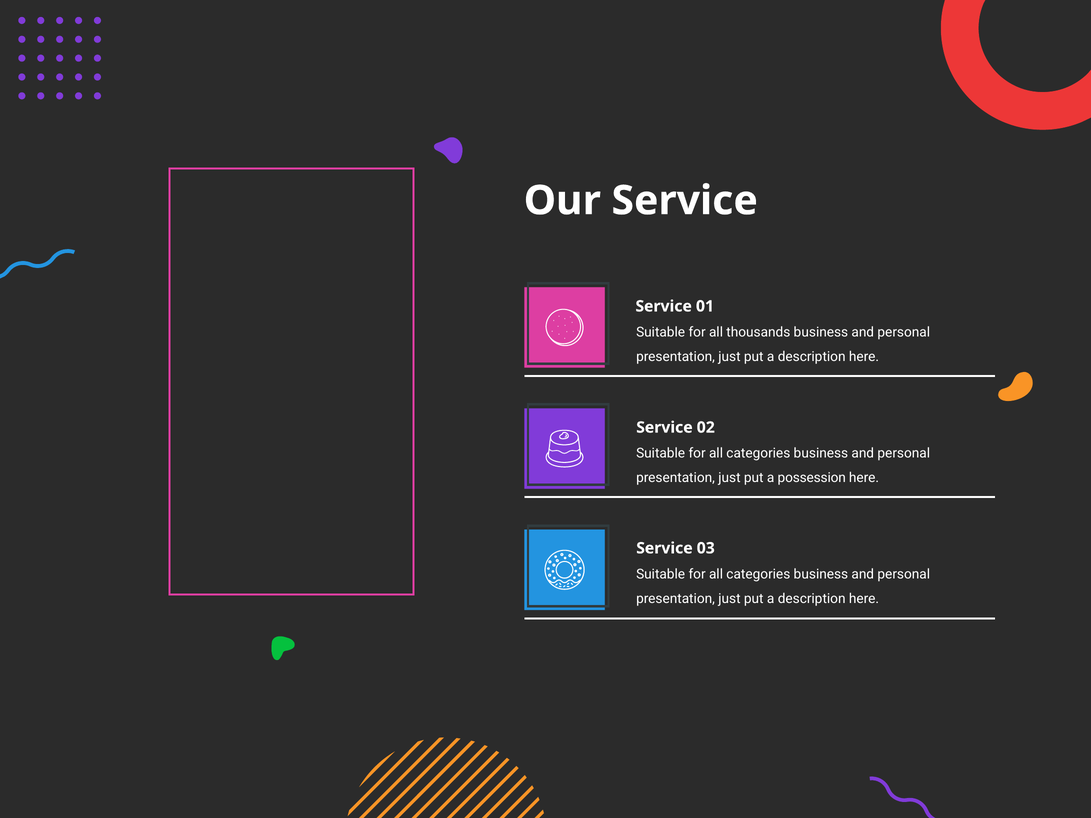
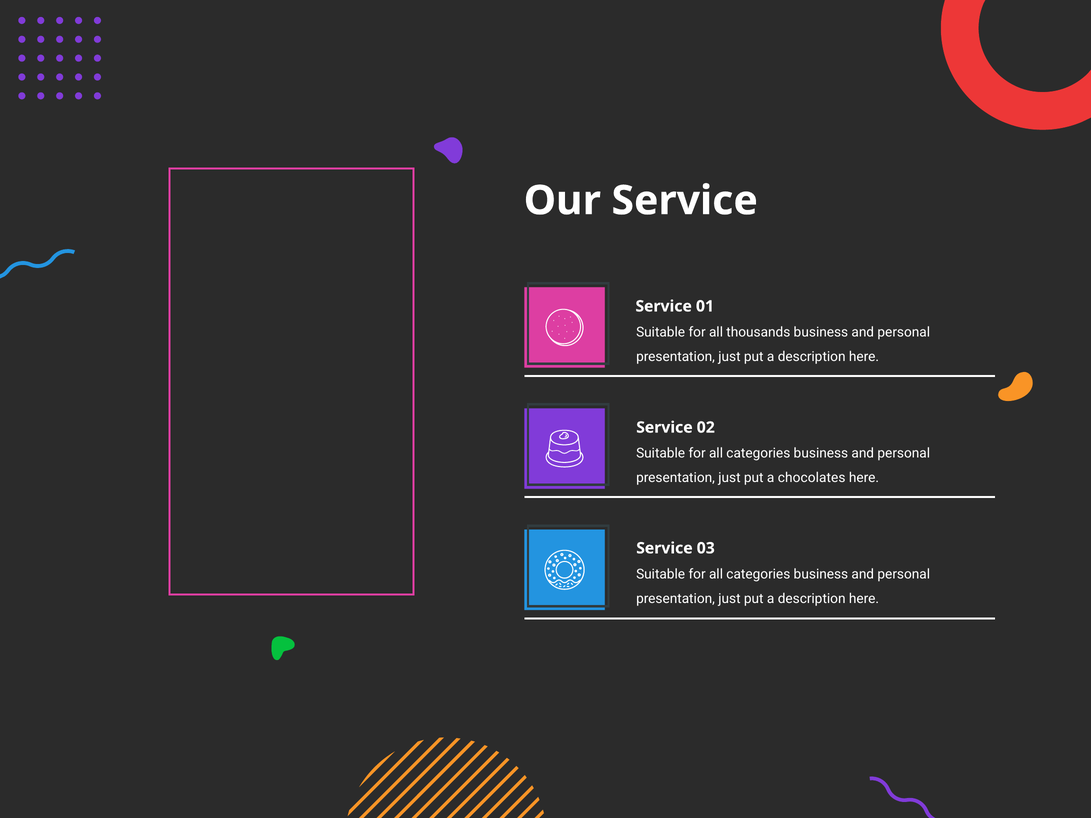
possession: possession -> chocolates
